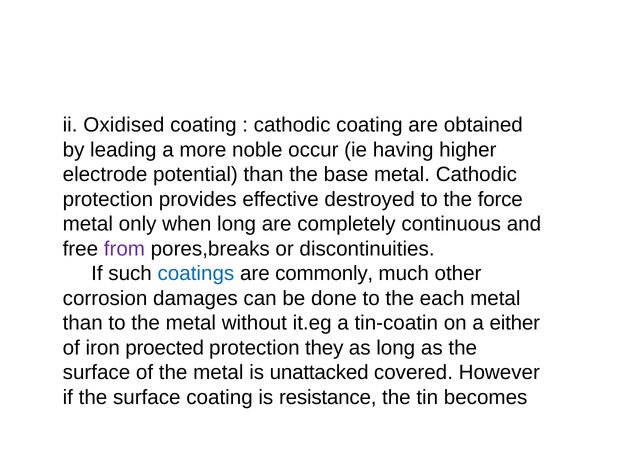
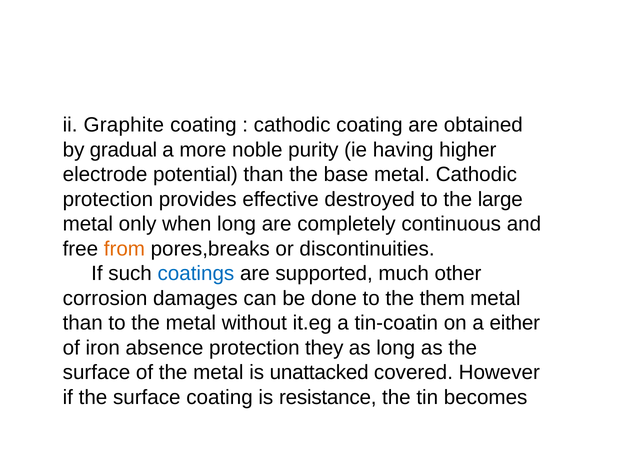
Oxidised: Oxidised -> Graphite
leading: leading -> gradual
occur: occur -> purity
force: force -> large
from colour: purple -> orange
commonly: commonly -> supported
each: each -> them
proected: proected -> absence
